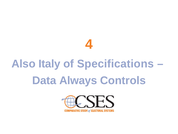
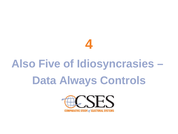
Italy: Italy -> Five
Specifications: Specifications -> Idiosyncrasies
